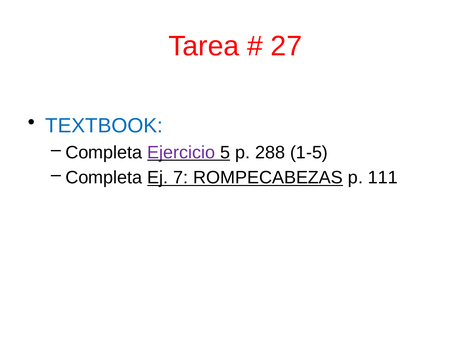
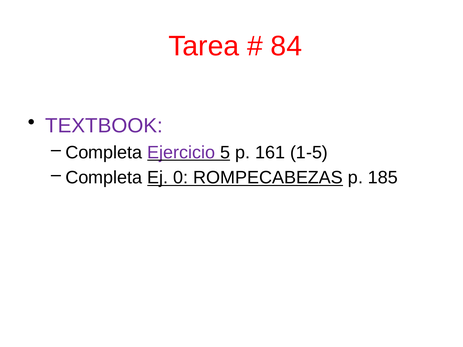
27: 27 -> 84
TEXTBOOK colour: blue -> purple
288: 288 -> 161
7: 7 -> 0
111: 111 -> 185
